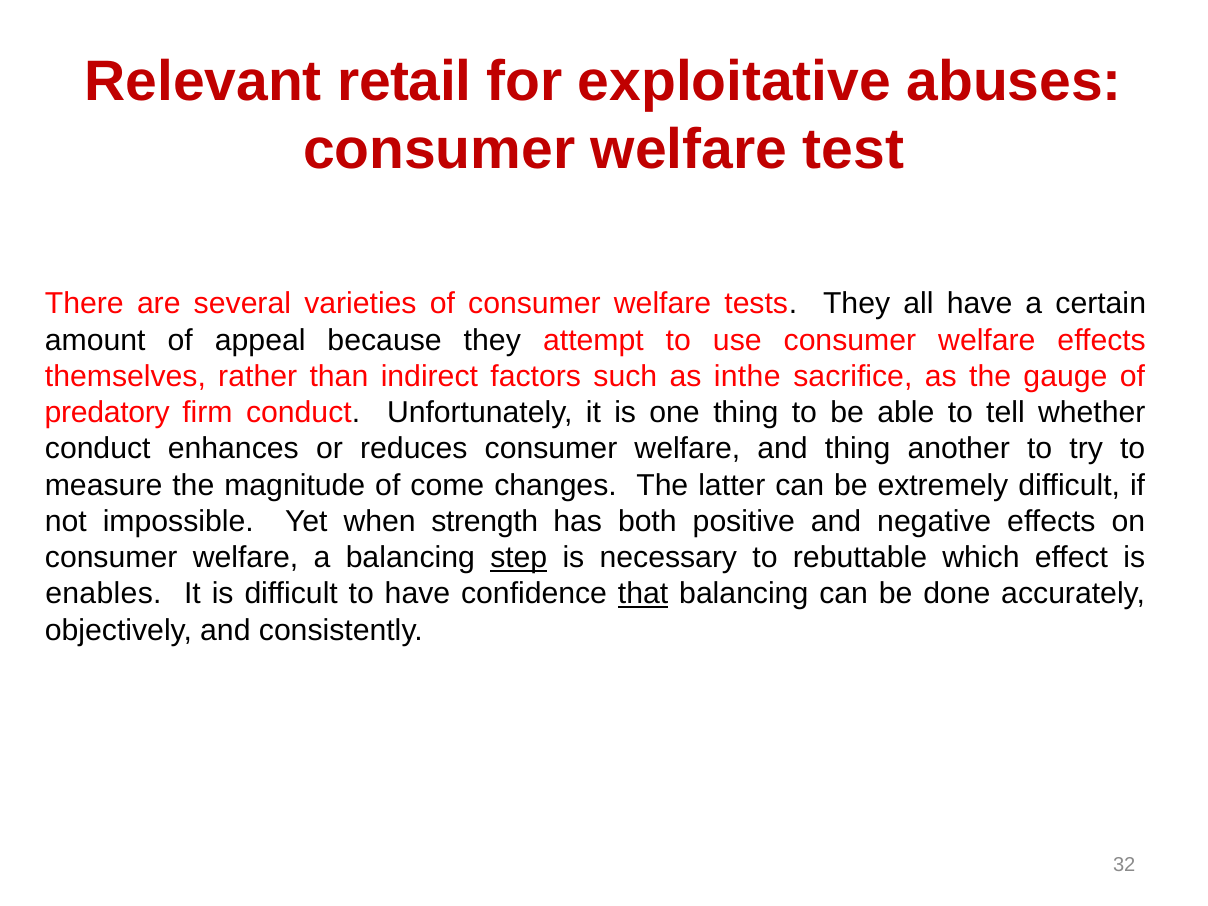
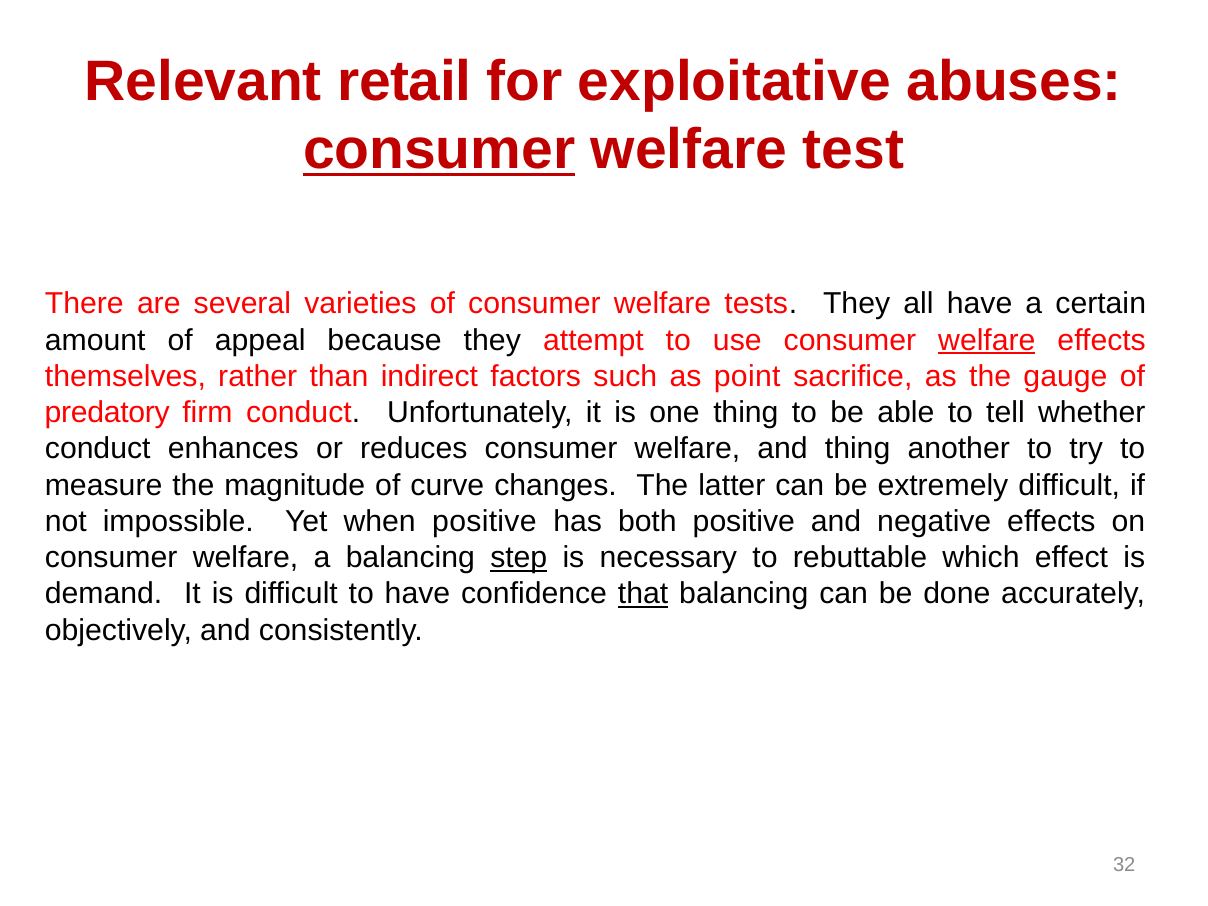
consumer at (439, 150) underline: none -> present
welfare at (987, 340) underline: none -> present
inthe: inthe -> point
come: come -> curve
when strength: strength -> positive
enables: enables -> demand
